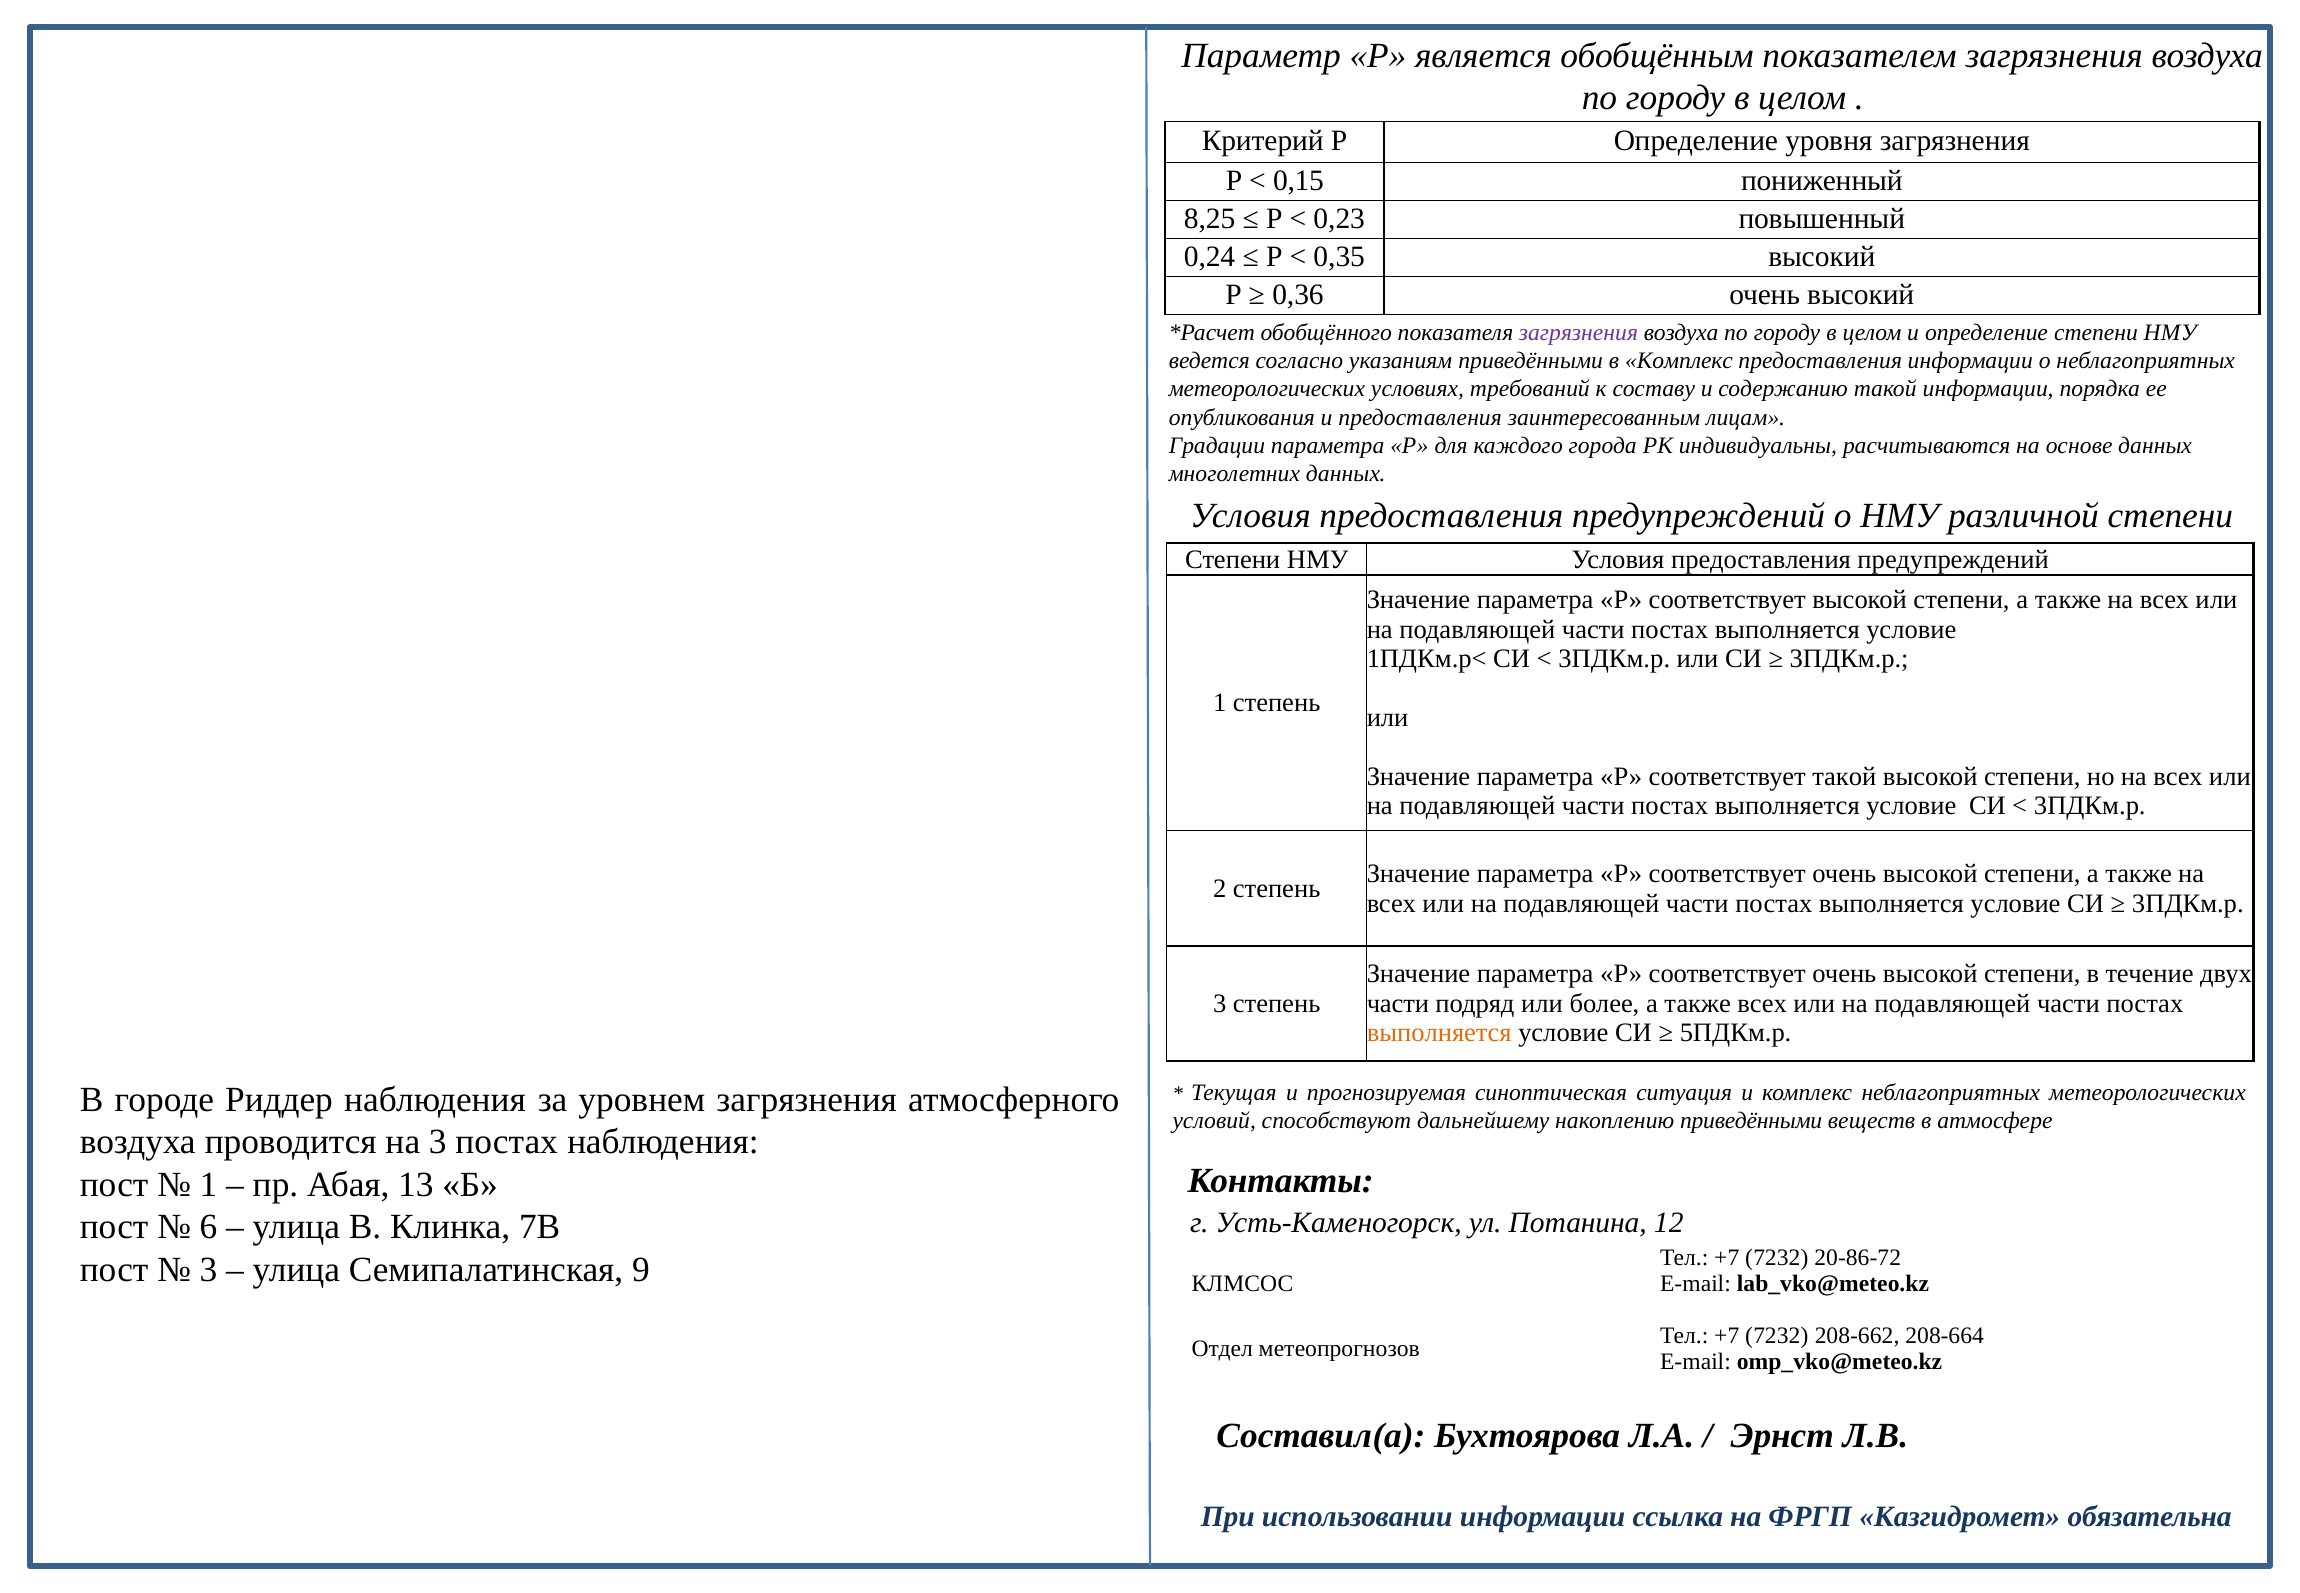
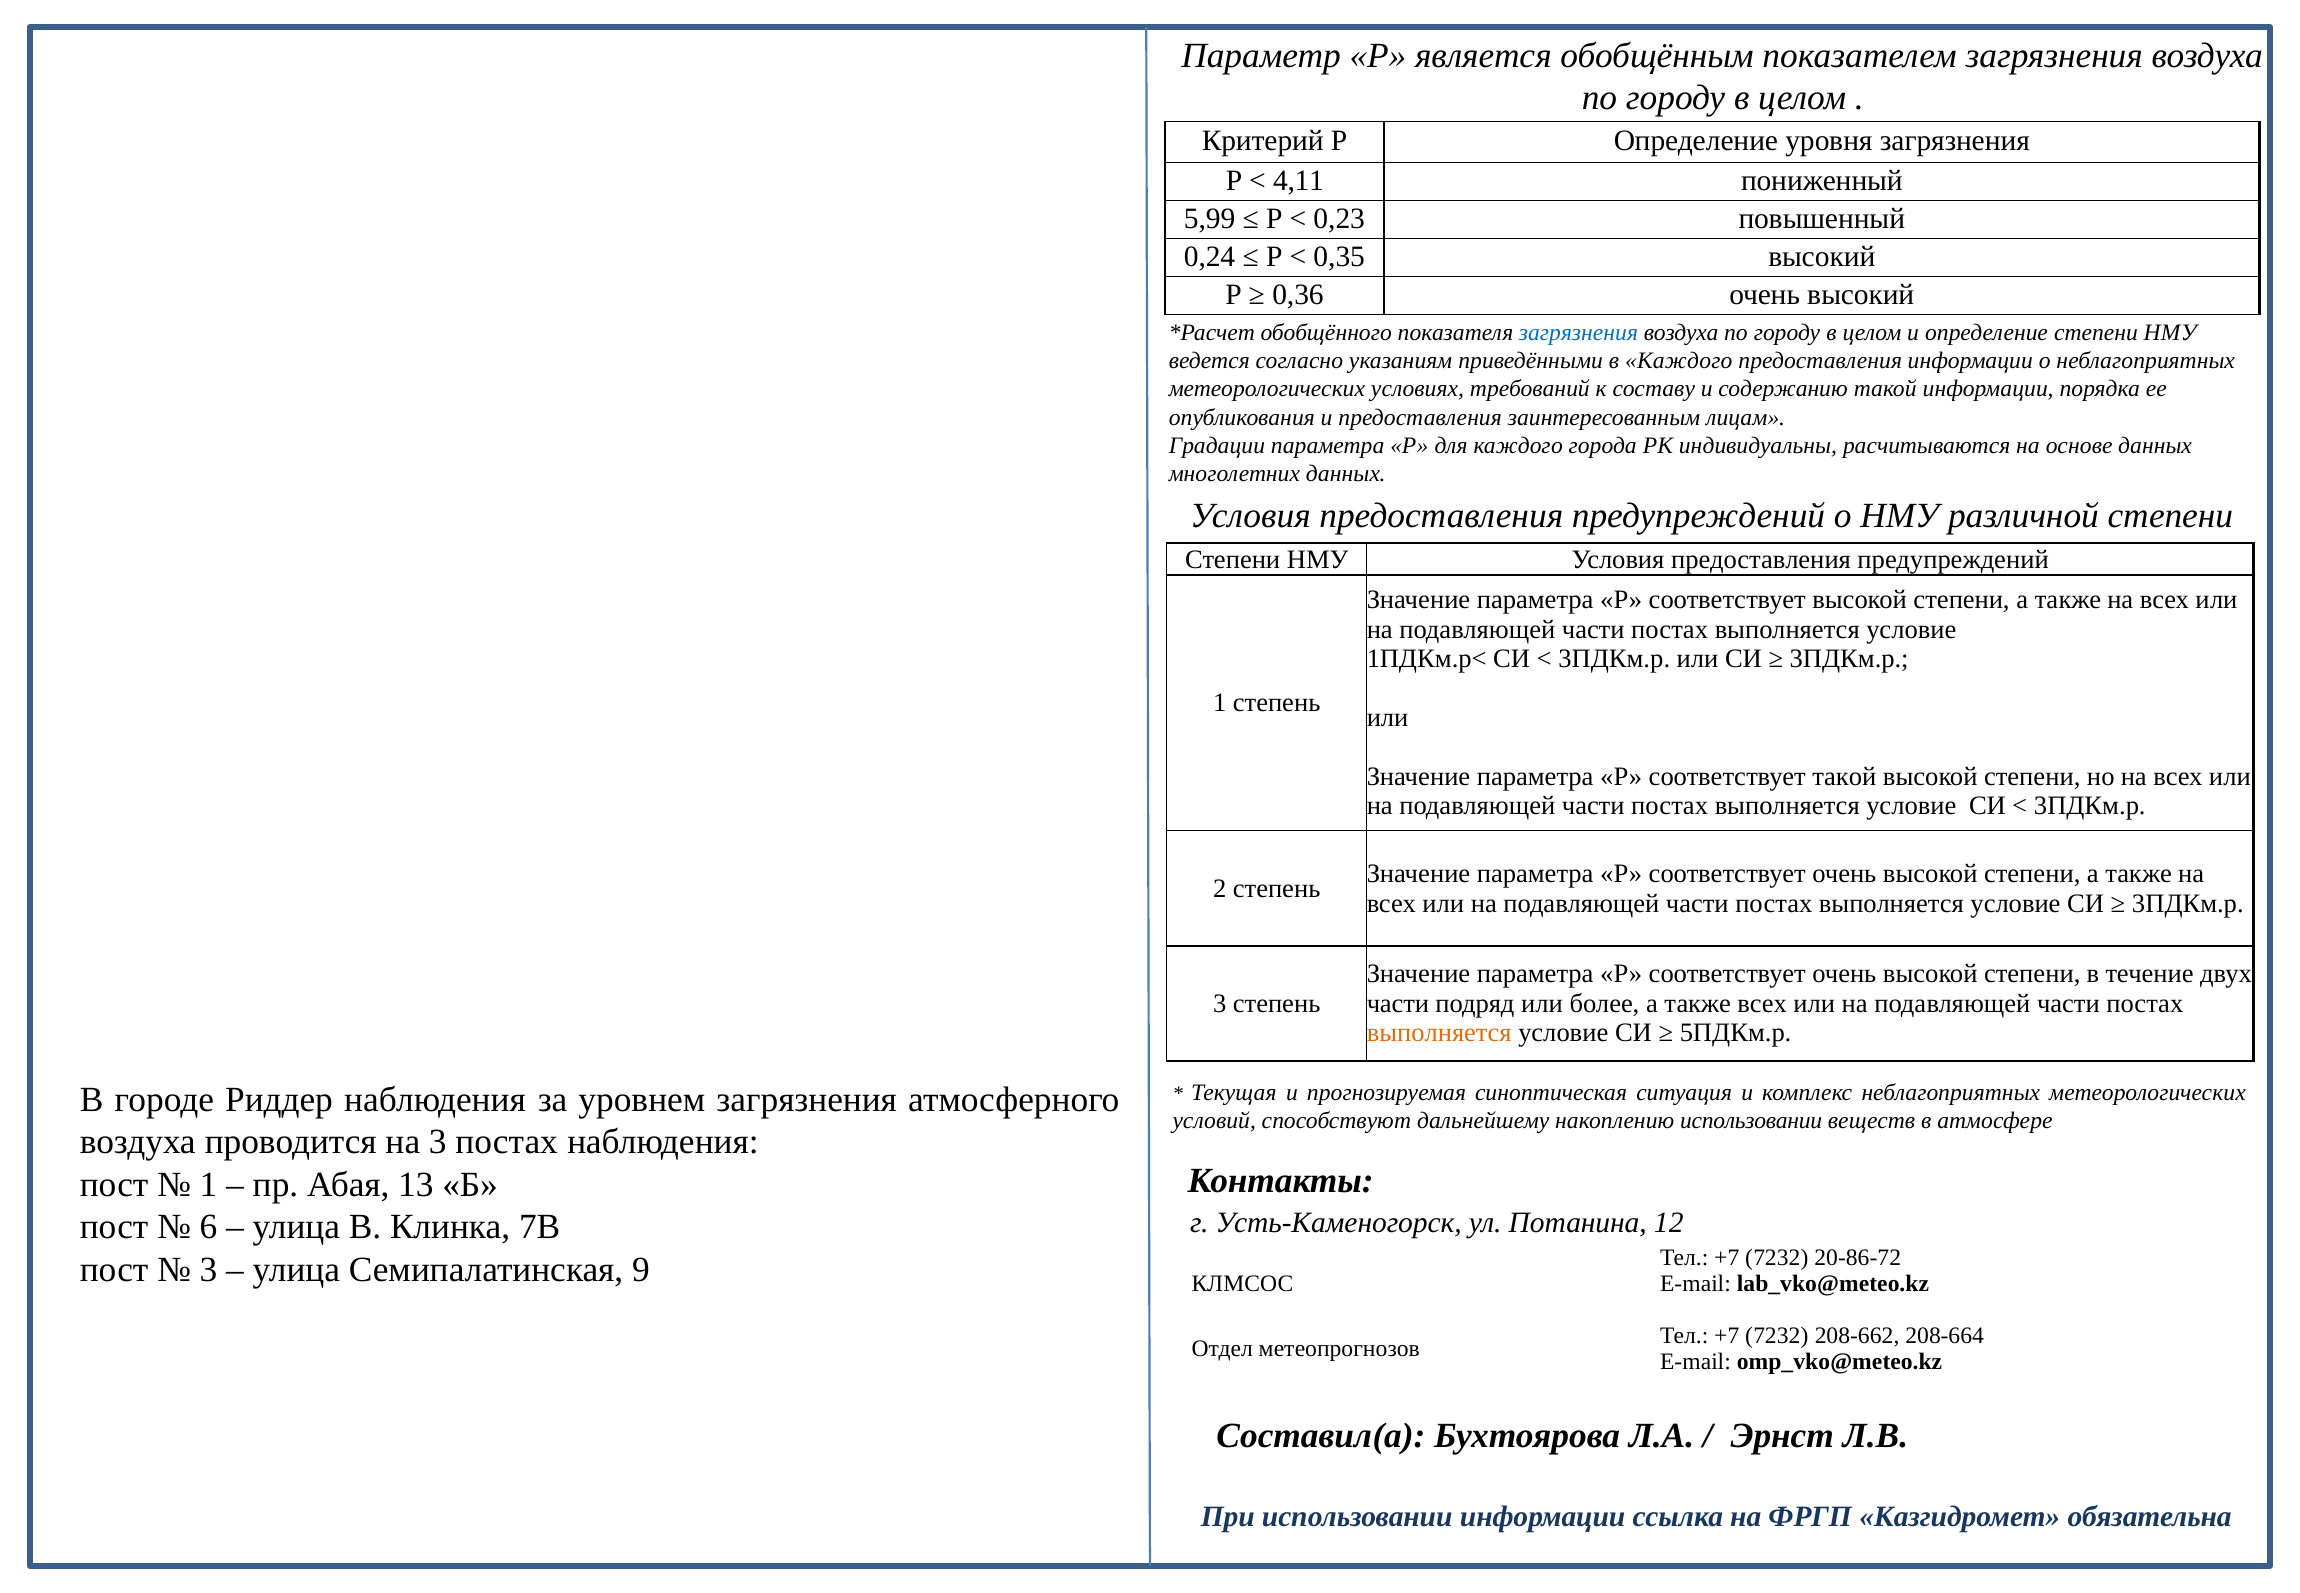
0,15: 0,15 -> 4,11
8,25: 8,25 -> 5,99
загрязнения at (1578, 332) colour: purple -> blue
в Комплекс: Комплекс -> Каждого
накоплению приведёнными: приведёнными -> использовании
